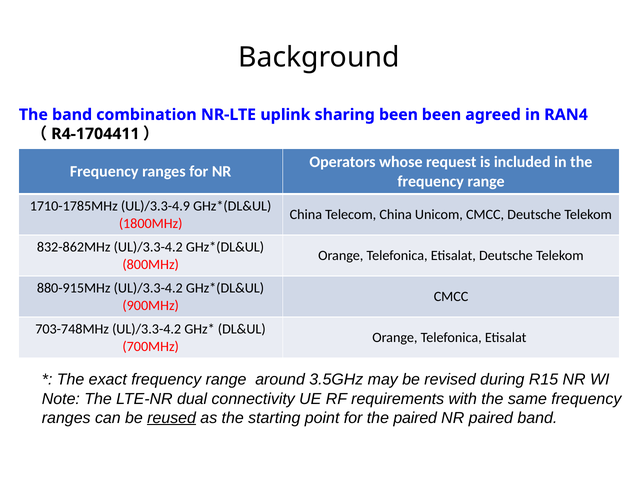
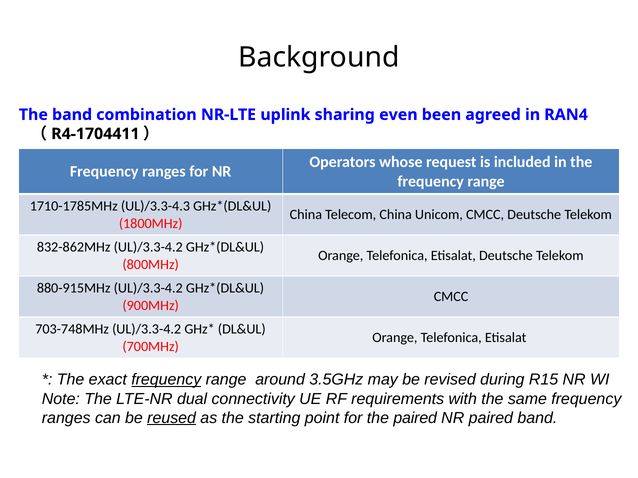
sharing been: been -> even
UL)/3.3-4.9: UL)/3.3-4.9 -> UL)/3.3-4.3
frequency at (166, 380) underline: none -> present
